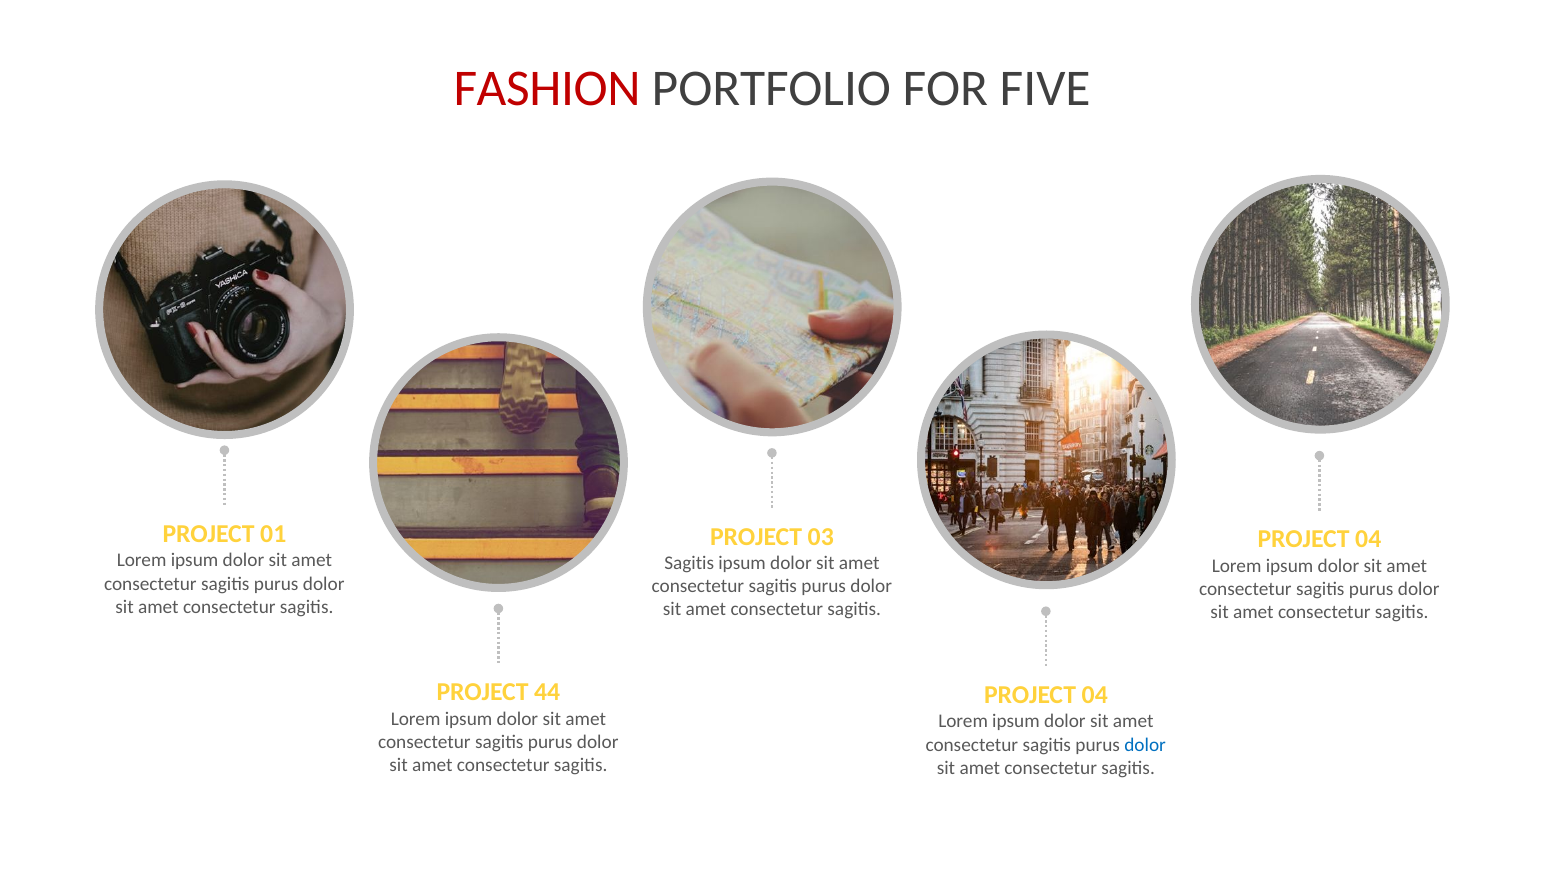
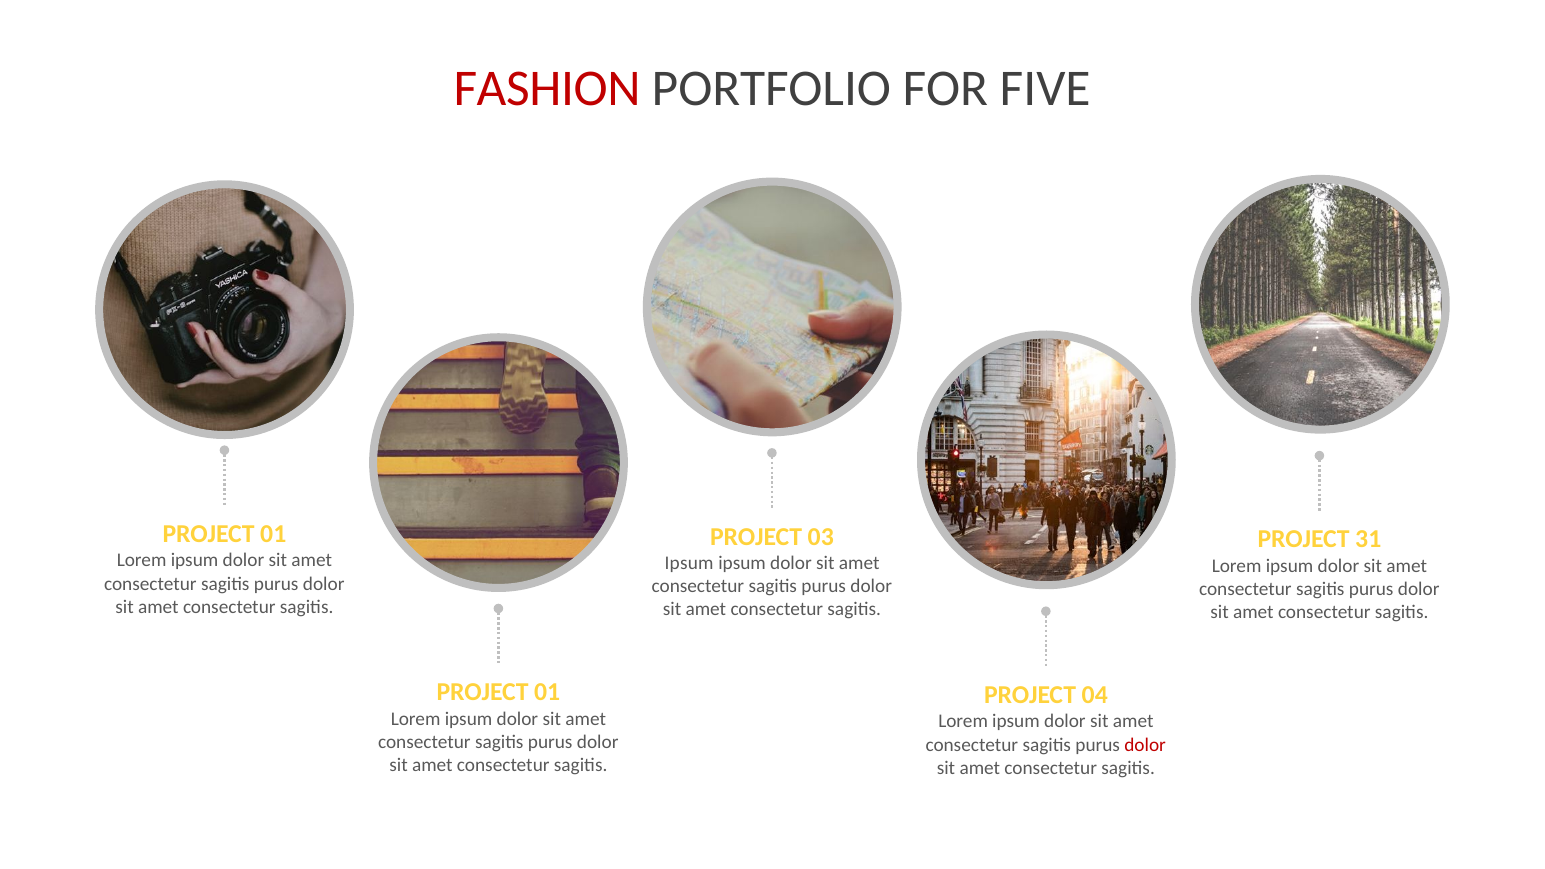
04 at (1368, 539): 04 -> 31
Sagitis at (689, 563): Sagitis -> Ipsum
44 at (547, 692): 44 -> 01
dolor at (1145, 745) colour: blue -> red
